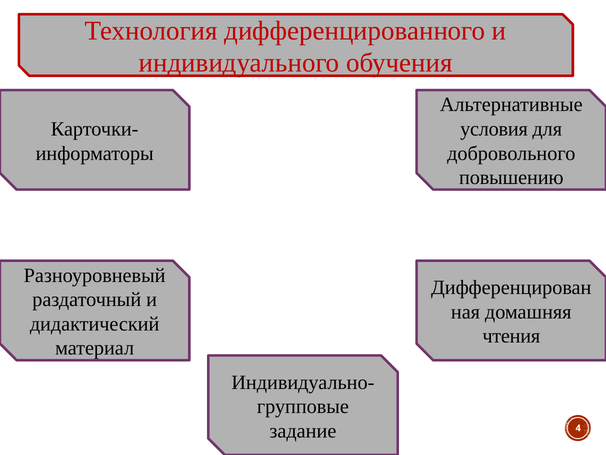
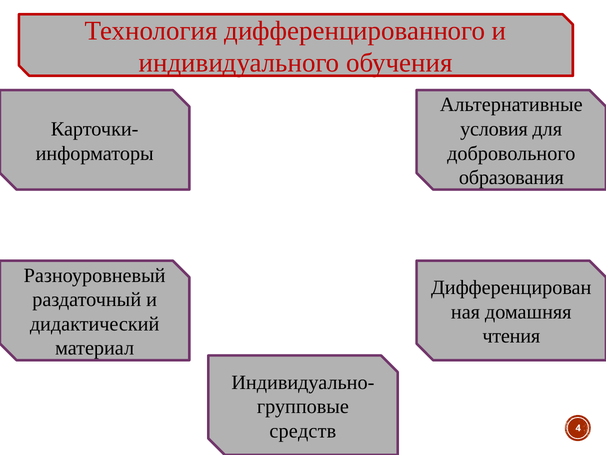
повышению: повышению -> образования
задание: задание -> средств
